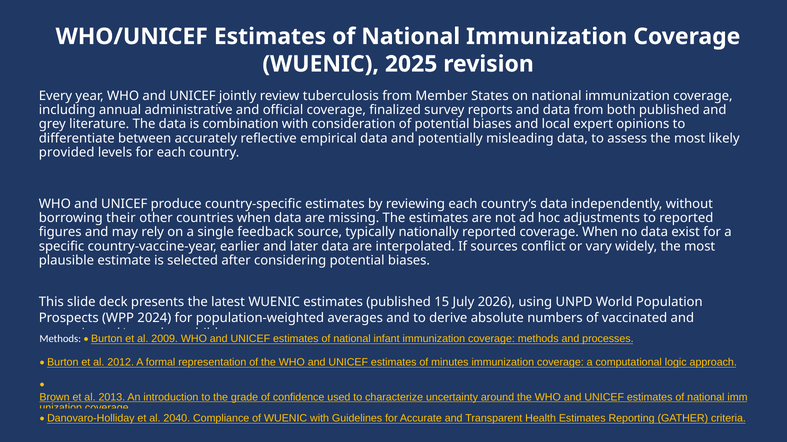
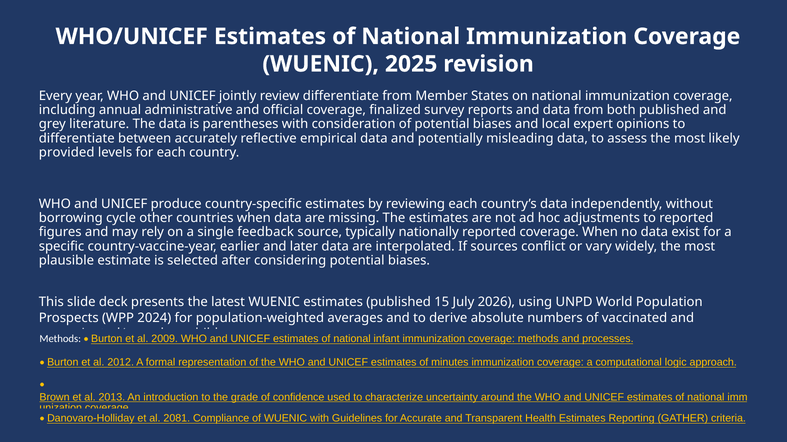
review tuberculosis: tuberculosis -> differentiate
combination: combination -> parentheses
their: their -> cycle
2040: 2040 -> 2081
